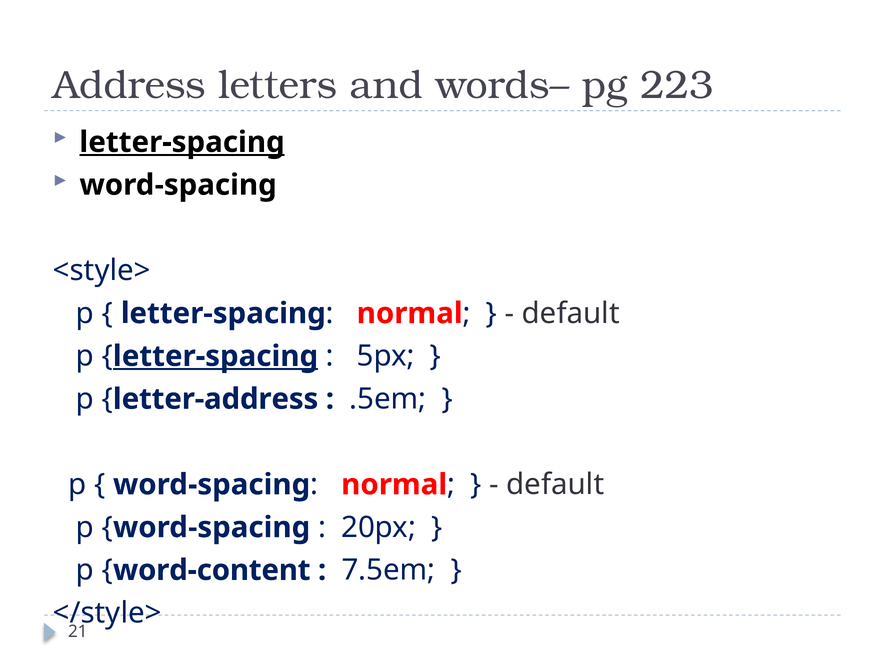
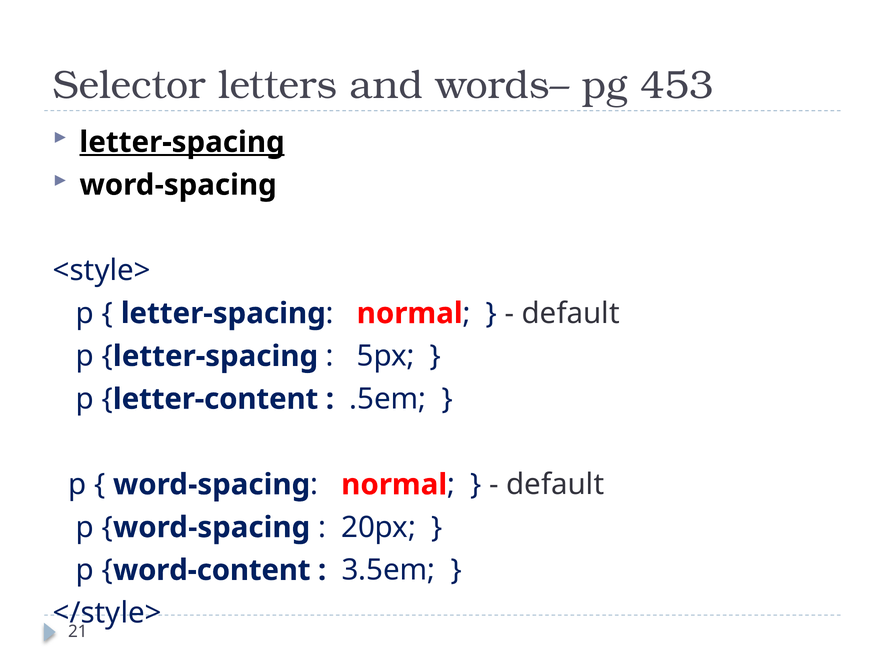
Address: Address -> Selector
223: 223 -> 453
letter-spacing at (216, 356) underline: present -> none
letter-address: letter-address -> letter-content
7.5em: 7.5em -> 3.5em
